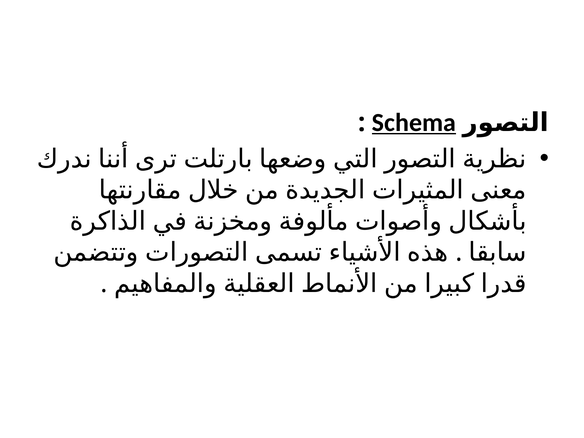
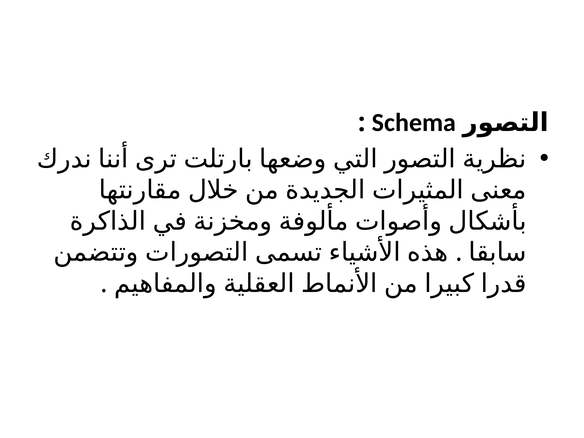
Schema underline: present -> none
